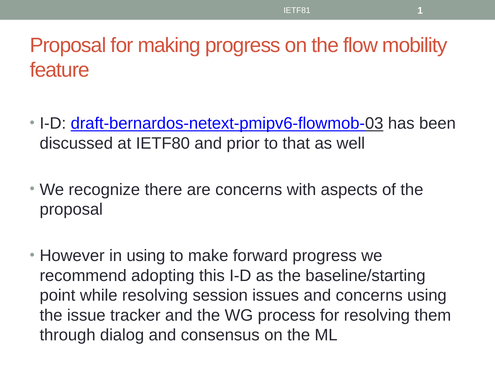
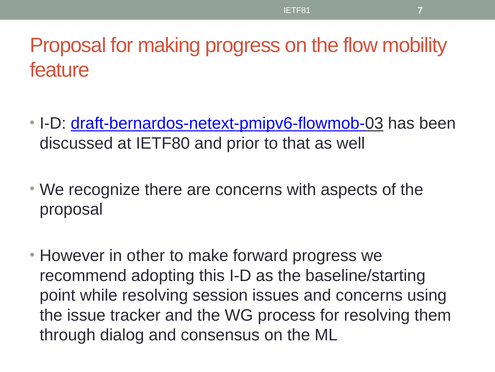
1: 1 -> 7
in using: using -> other
